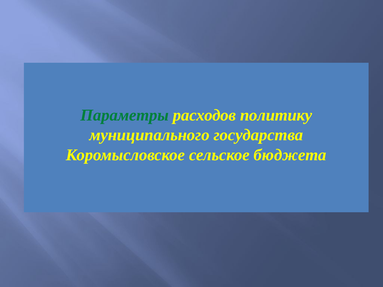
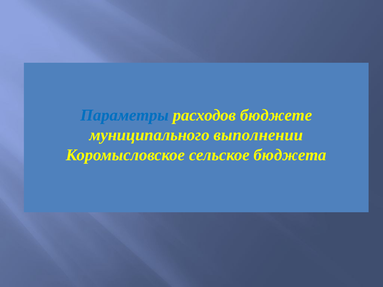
Параметры colour: green -> blue
политику: политику -> бюджете
государства: государства -> выполнении
